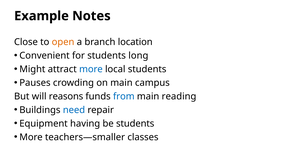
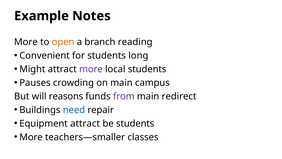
Close at (26, 42): Close -> More
location: location -> reading
more at (91, 69) colour: blue -> purple
from colour: blue -> purple
reading: reading -> redirect
Equipment having: having -> attract
